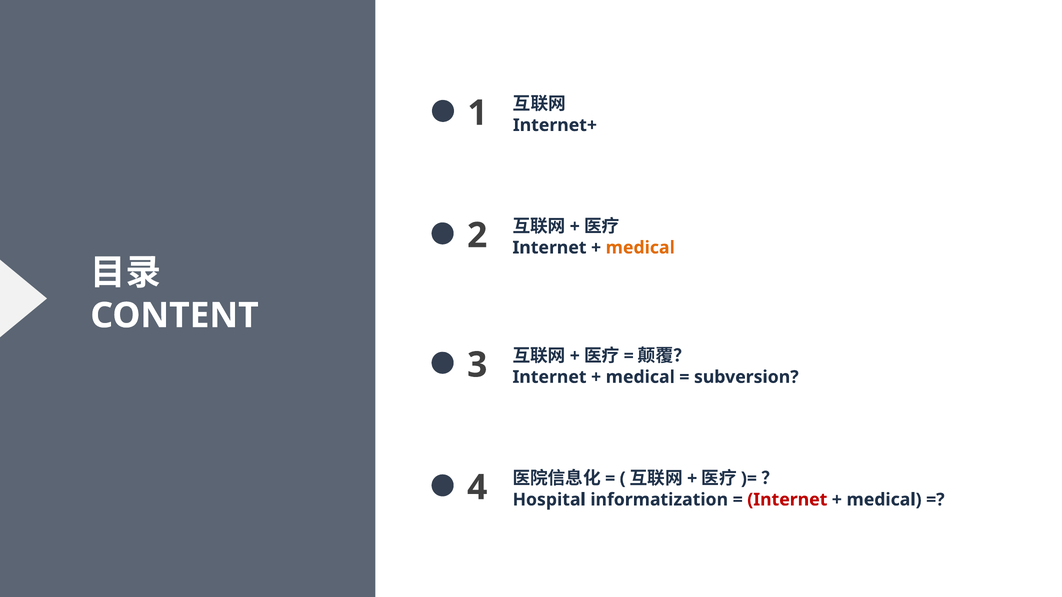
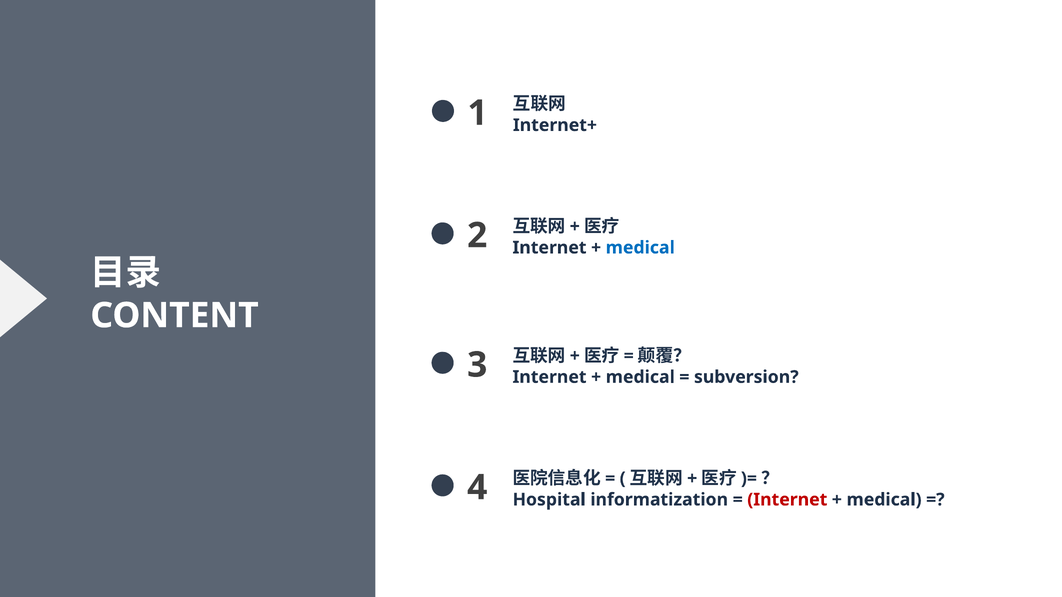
medical at (640, 248) colour: orange -> blue
